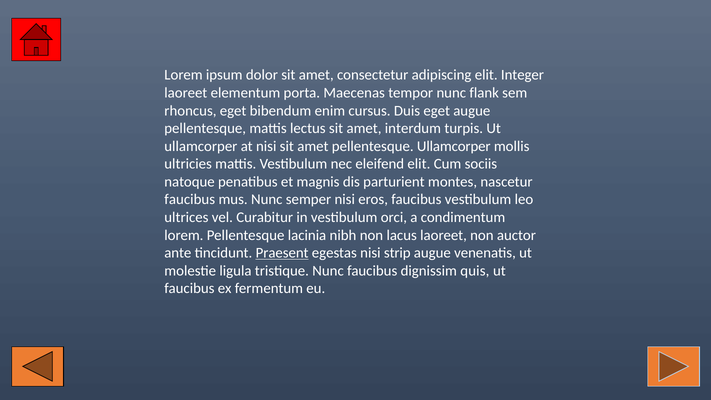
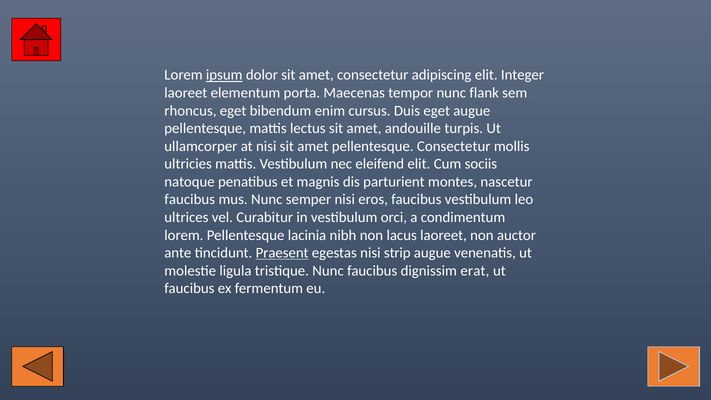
ipsum underline: none -> present
interdum: interdum -> andouille
pellentesque Ullamcorper: Ullamcorper -> Consectetur
quis: quis -> erat
